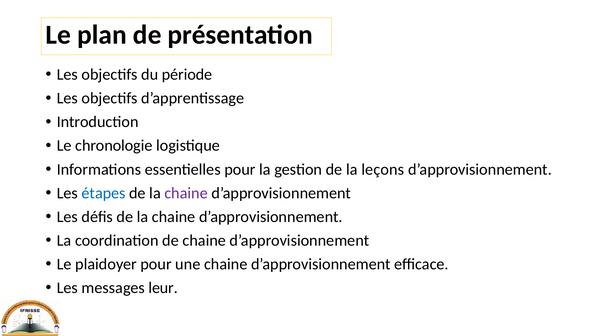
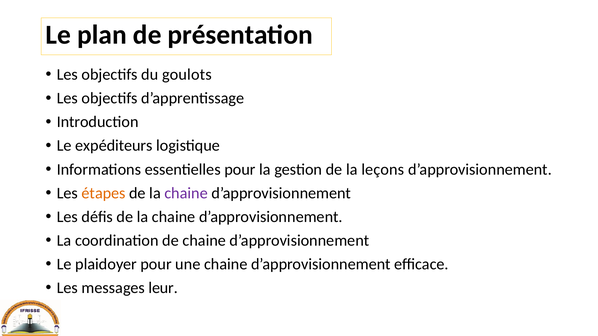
période: période -> goulots
chronologie: chronologie -> expéditeurs
étapes colour: blue -> orange
